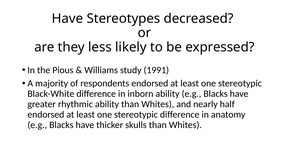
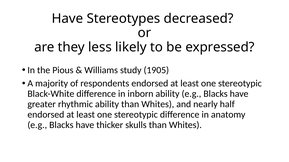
1991: 1991 -> 1905
